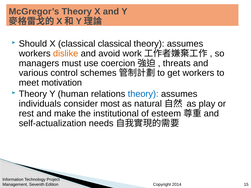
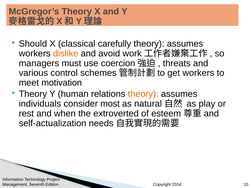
classical classical: classical -> carefully
theory at (143, 94) colour: blue -> orange
make: make -> when
institutional: institutional -> extroverted
